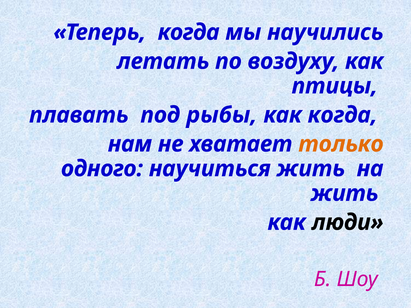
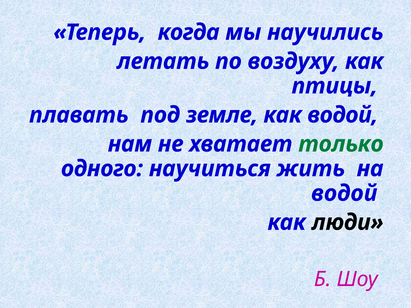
рыбы: рыбы -> земле
как когда: когда -> водой
только colour: orange -> green
жить at (344, 193): жить -> водой
